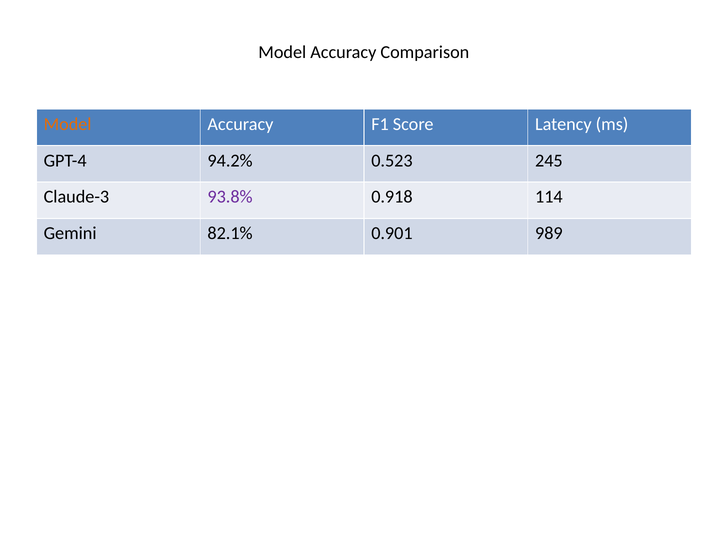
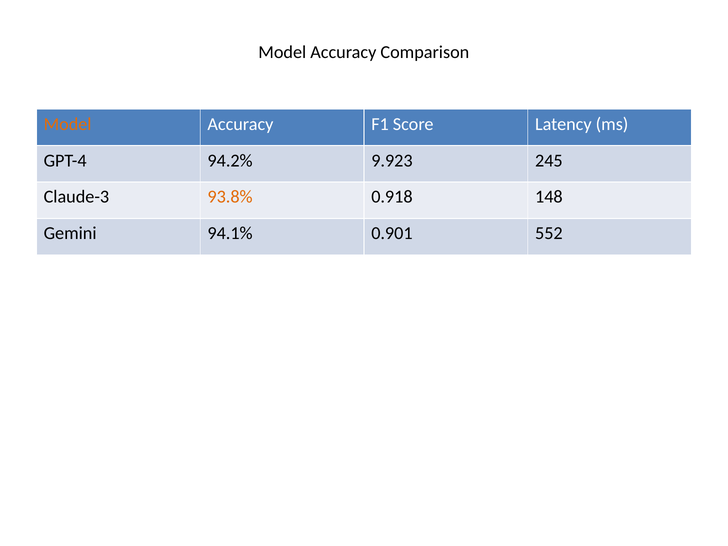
0.523: 0.523 -> 9.923
93.8% colour: purple -> orange
114: 114 -> 148
82.1%: 82.1% -> 94.1%
989: 989 -> 552
